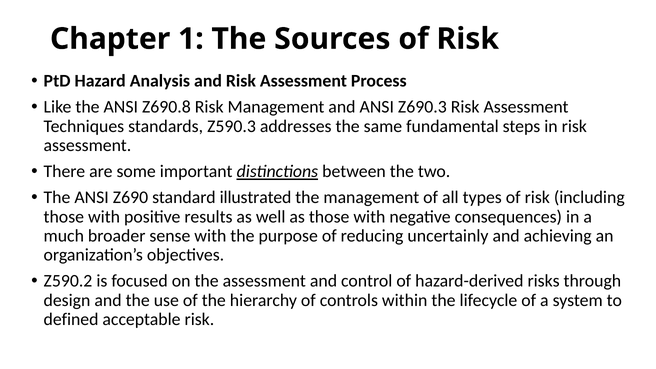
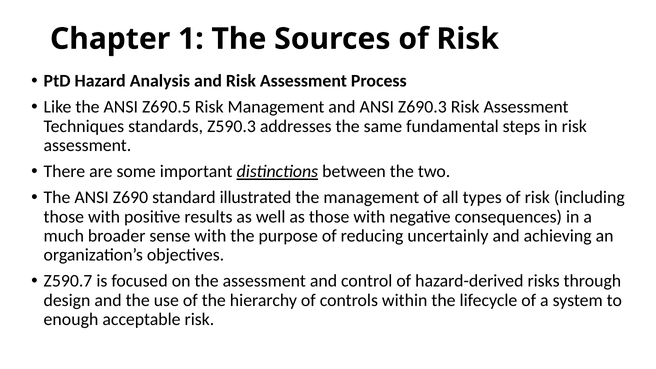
Z690.8: Z690.8 -> Z690.5
Z590.2: Z590.2 -> Z590.7
defined: defined -> enough
